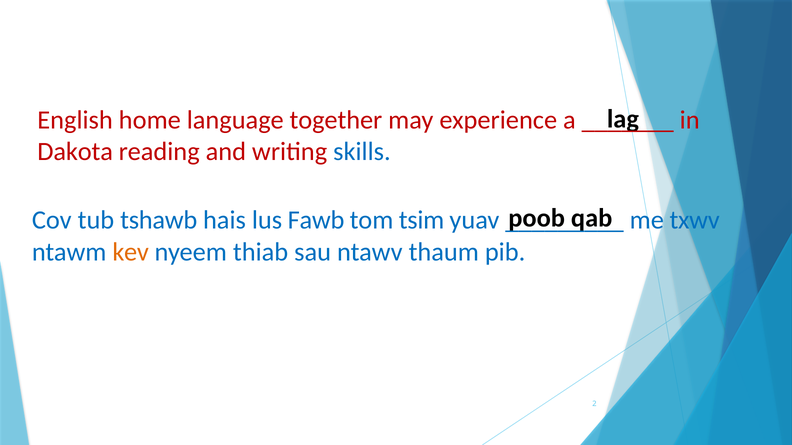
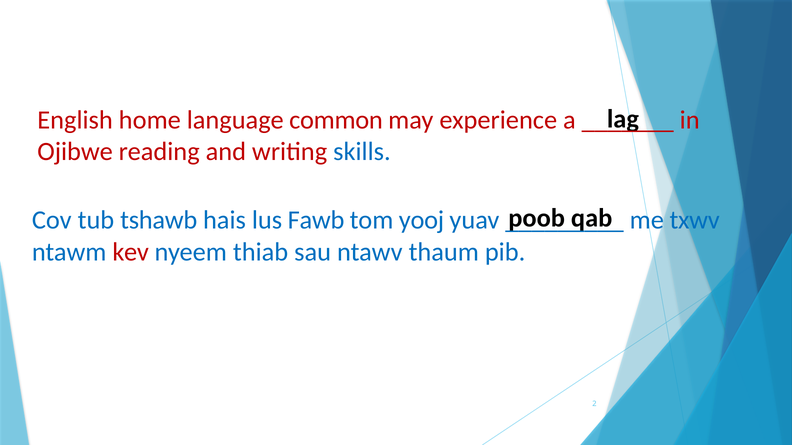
together: together -> common
Dakota: Dakota -> Ojibwe
tsim: tsim -> yooj
kev colour: orange -> red
